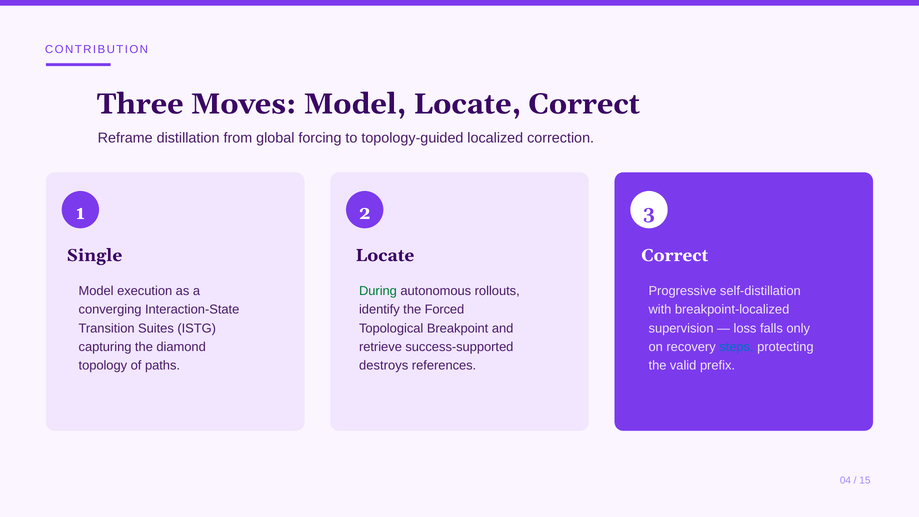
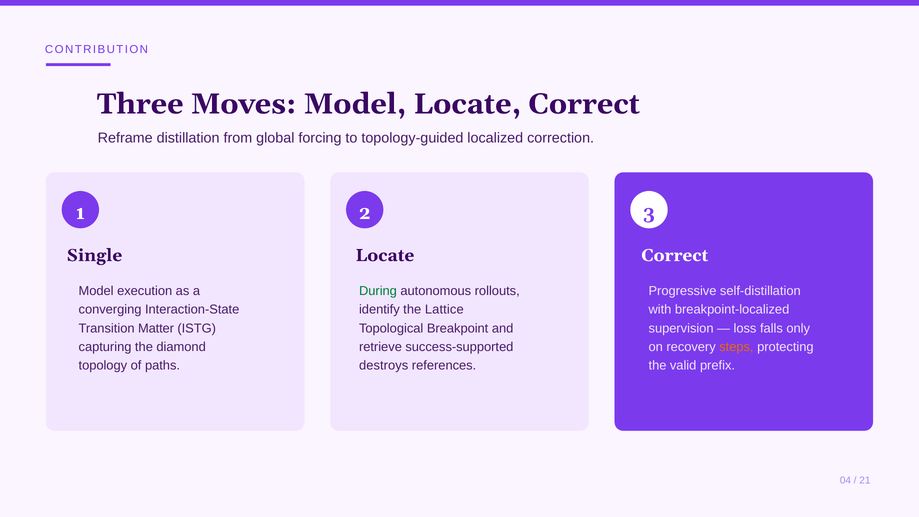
Forced: Forced -> Lattice
Suites: Suites -> Matter
steps colour: blue -> orange
15: 15 -> 21
